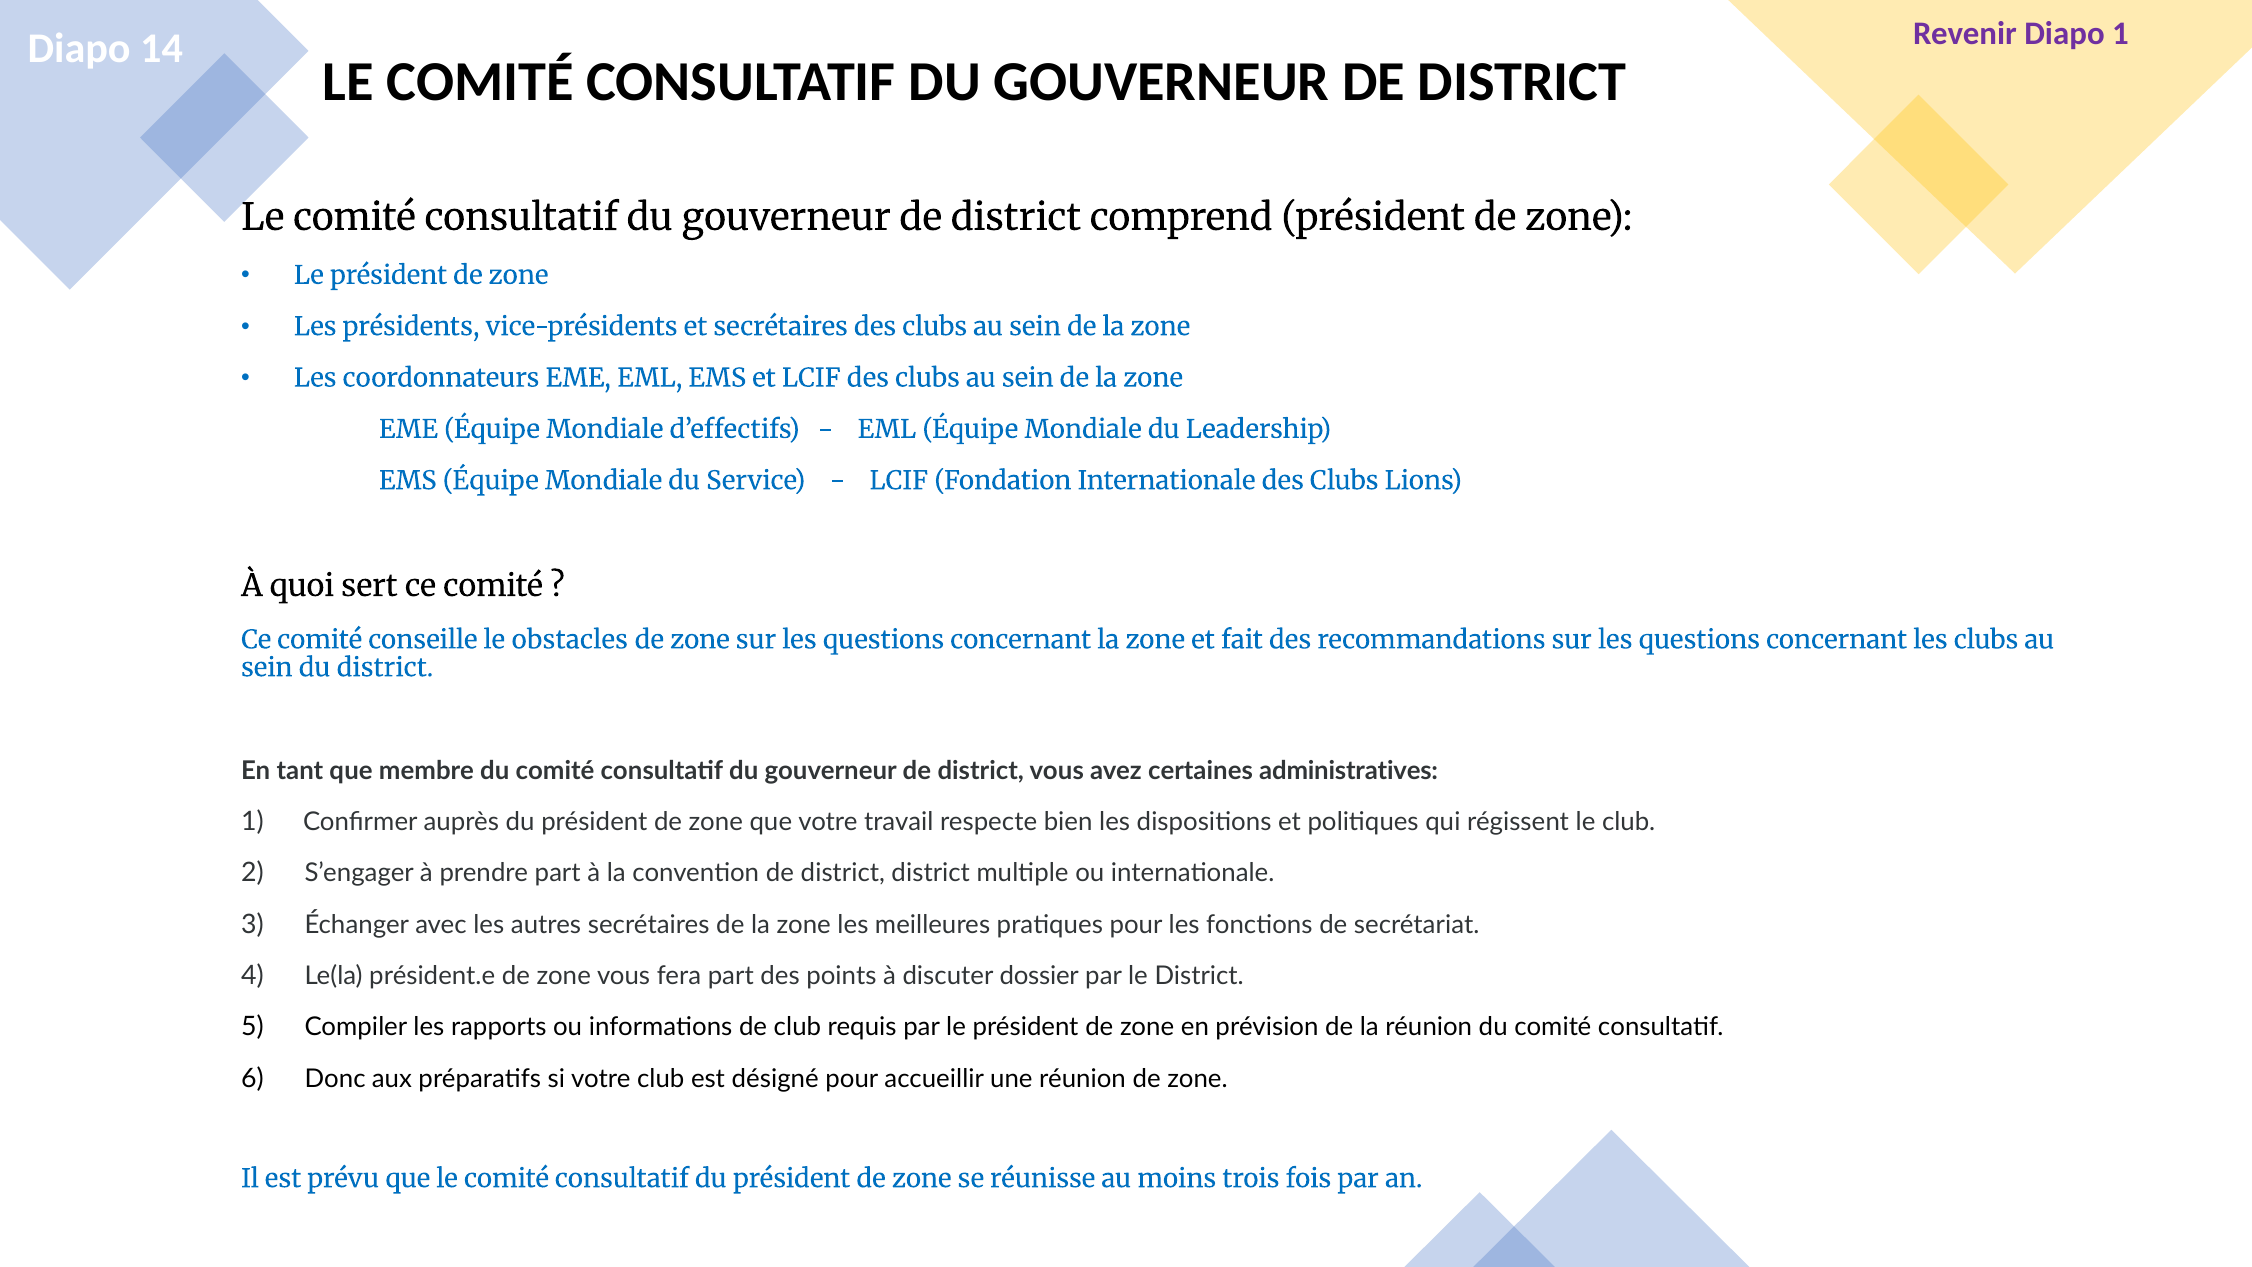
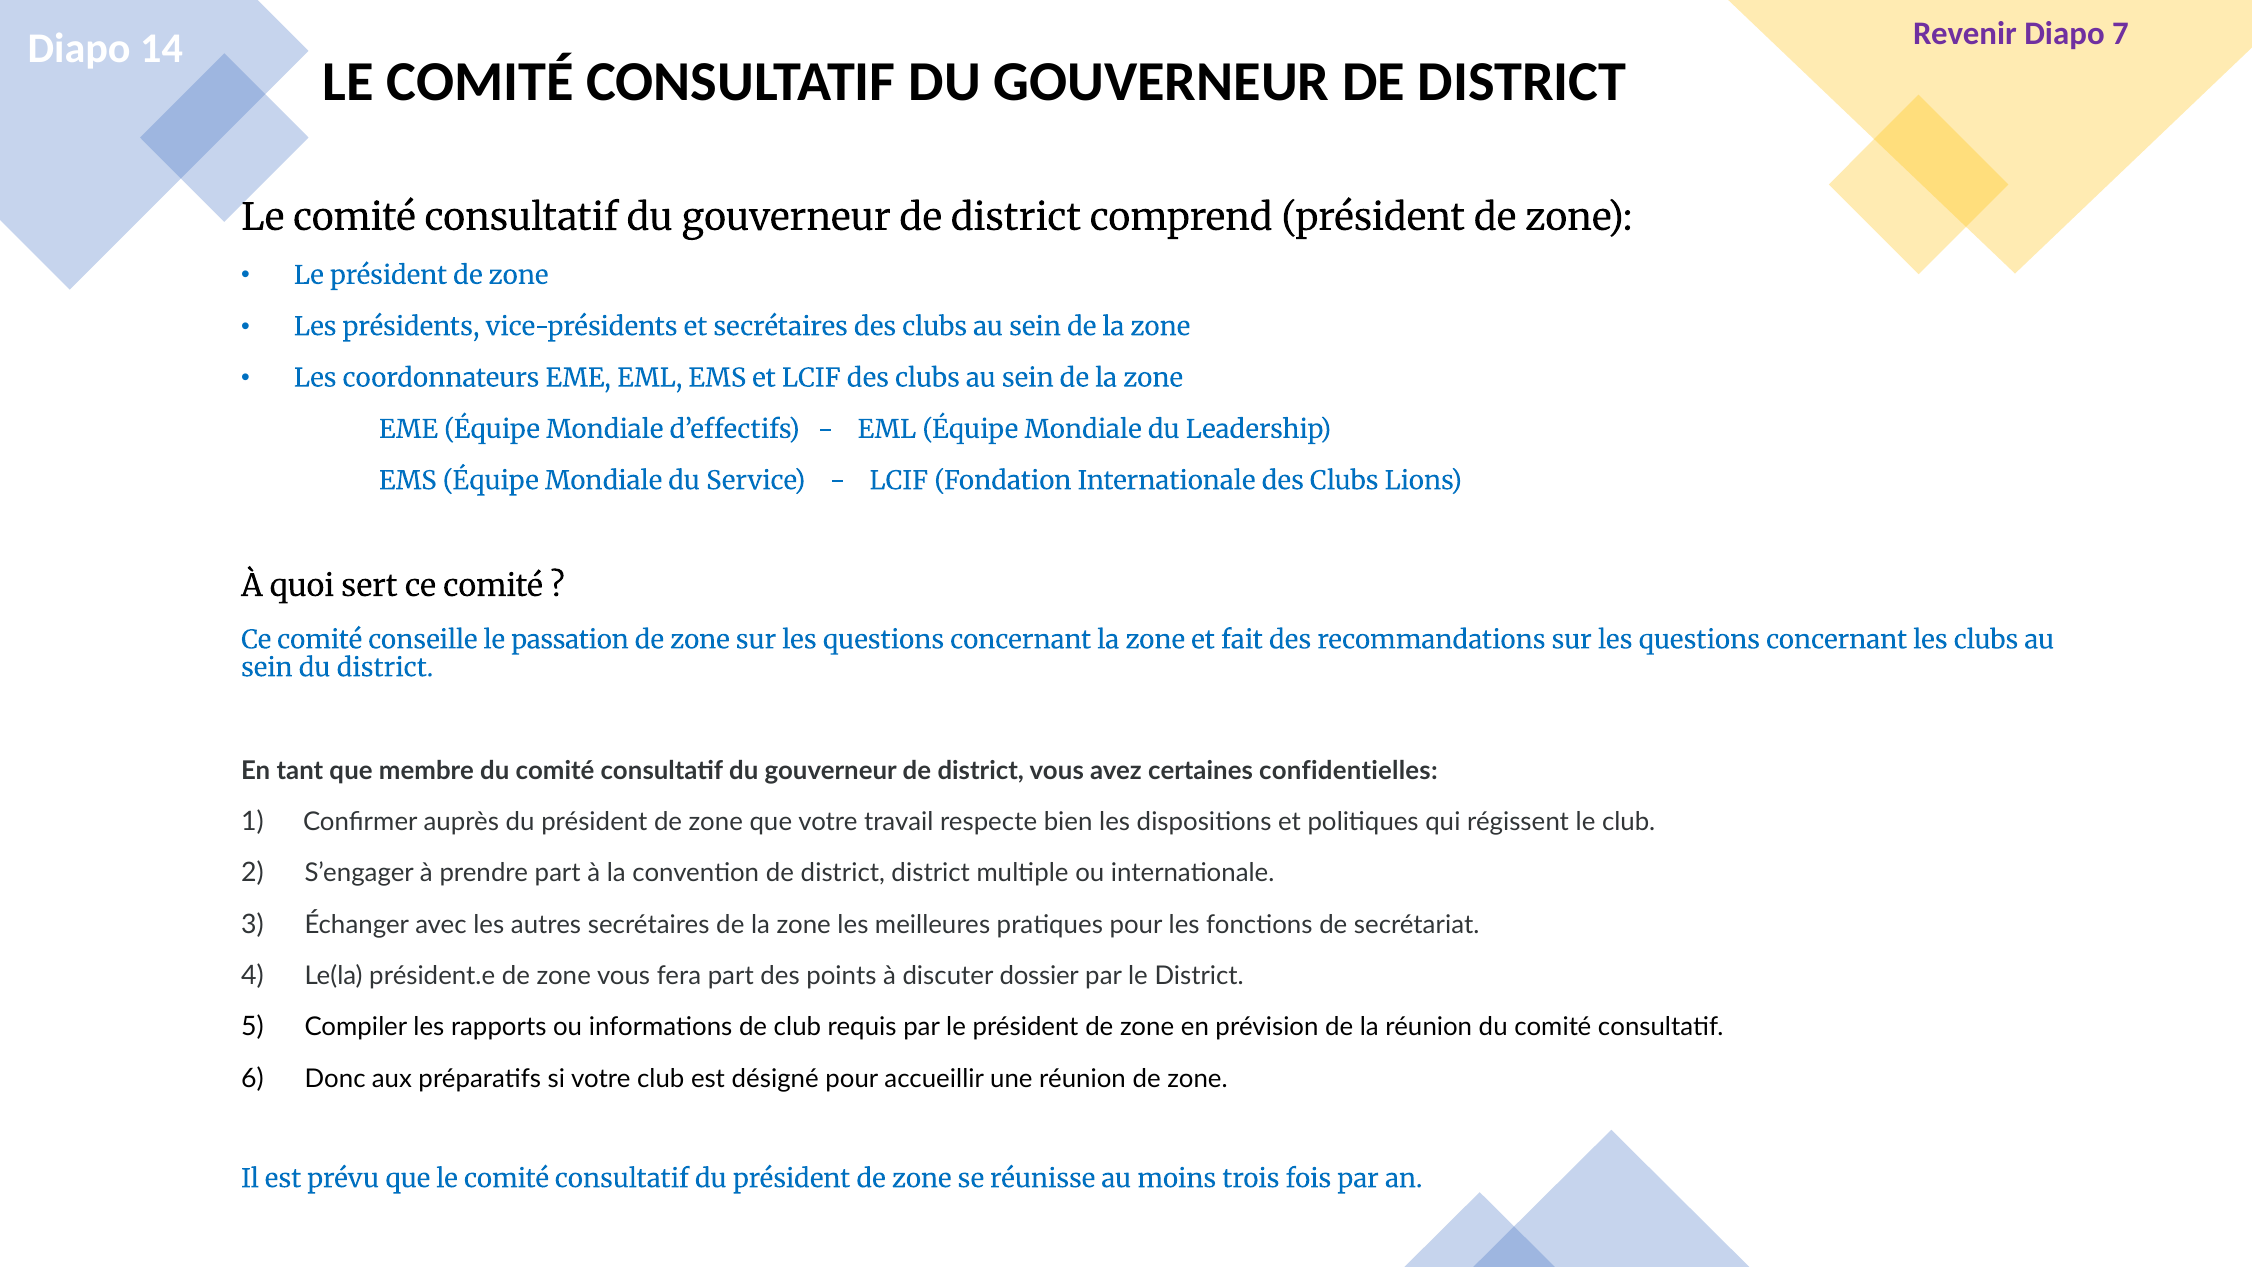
Diapo 1: 1 -> 7
obstacles: obstacles -> passation
administratives: administratives -> confidentielles
